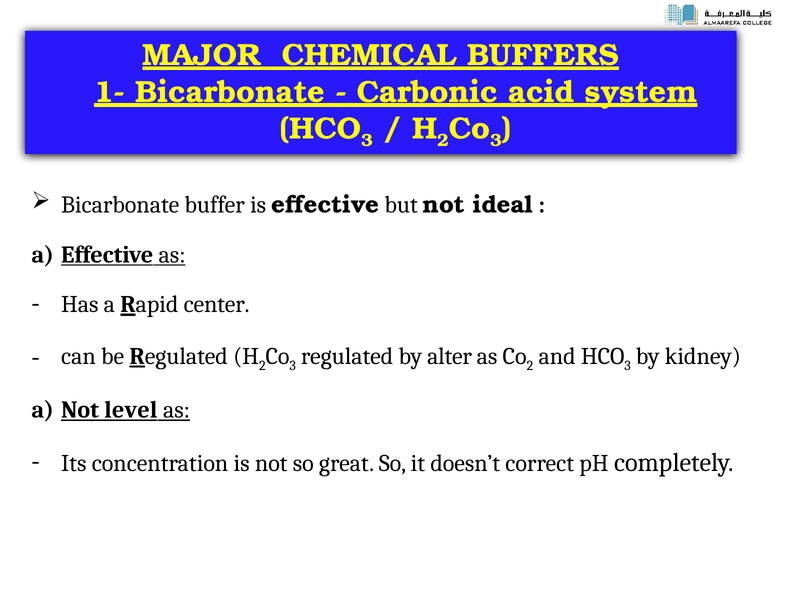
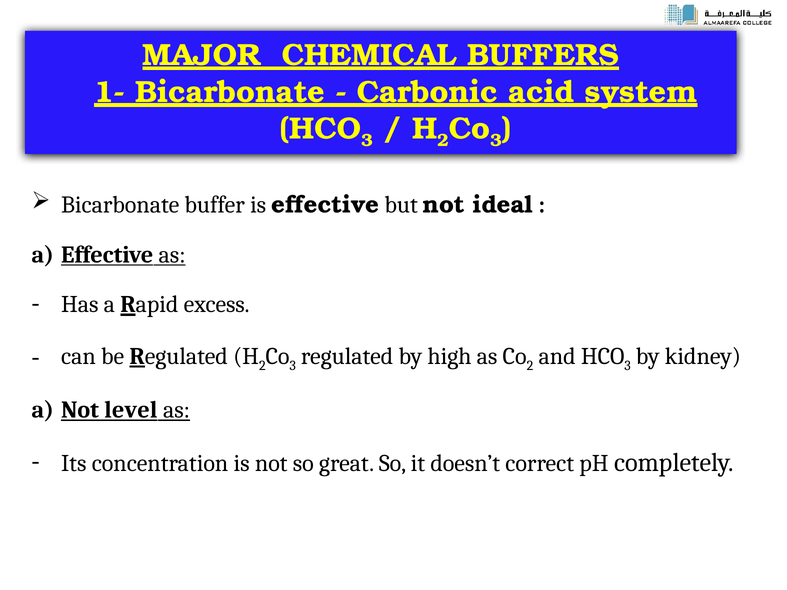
center: center -> excess
alter: alter -> high
